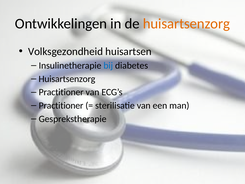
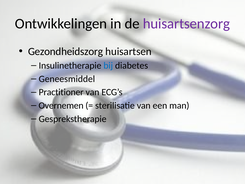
huisartsenzorg at (186, 24) colour: orange -> purple
Volksgezondheid: Volksgezondheid -> Gezondheidszorg
Huisartsenzorg at (67, 79): Huisartsenzorg -> Geneesmiddel
Practitioner at (61, 105): Practitioner -> Overnemen
